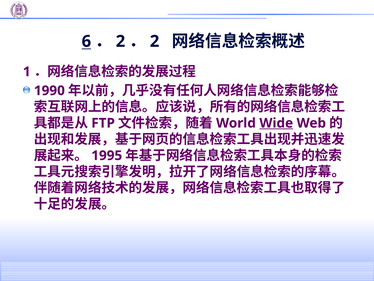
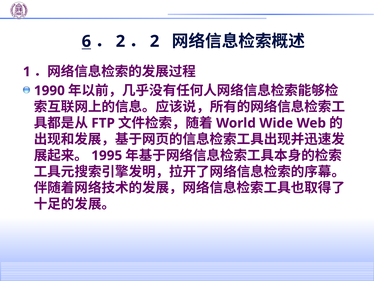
Wide underline: present -> none
